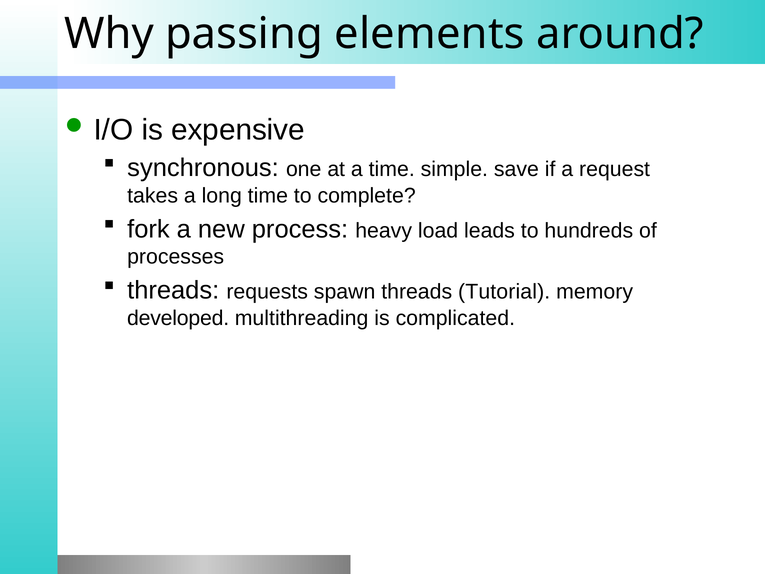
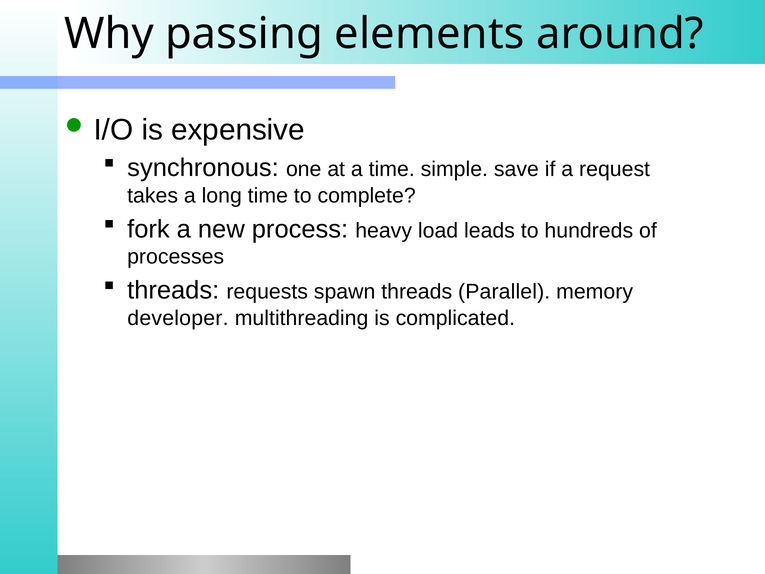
Tutorial: Tutorial -> Parallel
developed: developed -> developer
